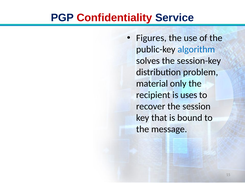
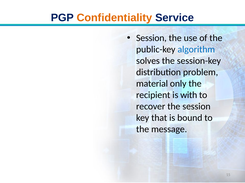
Confidentiality colour: red -> orange
Figures at (151, 38): Figures -> Session
uses: uses -> with
